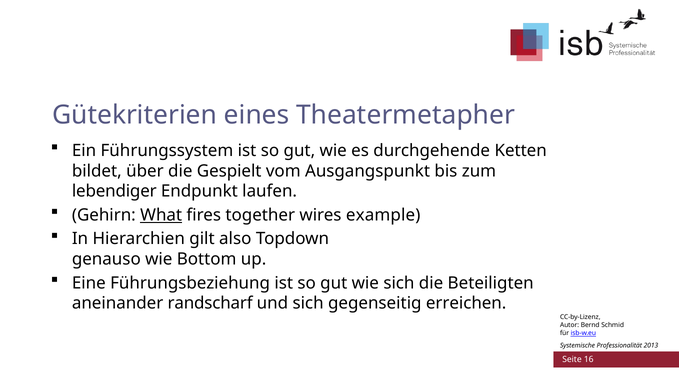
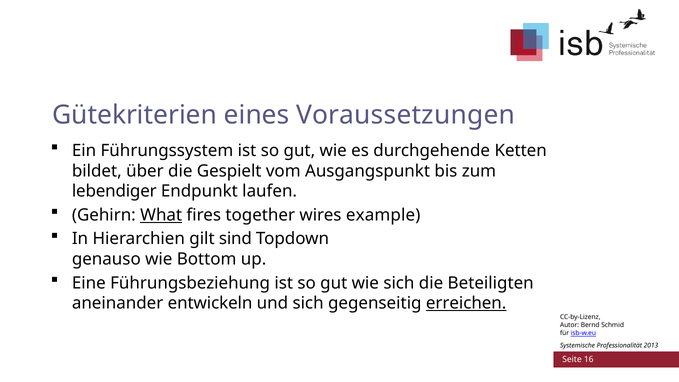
Theatermetapher: Theatermetapher -> Voraussetzungen
also: also -> sind
randscharf: randscharf -> entwickeln
erreichen underline: none -> present
